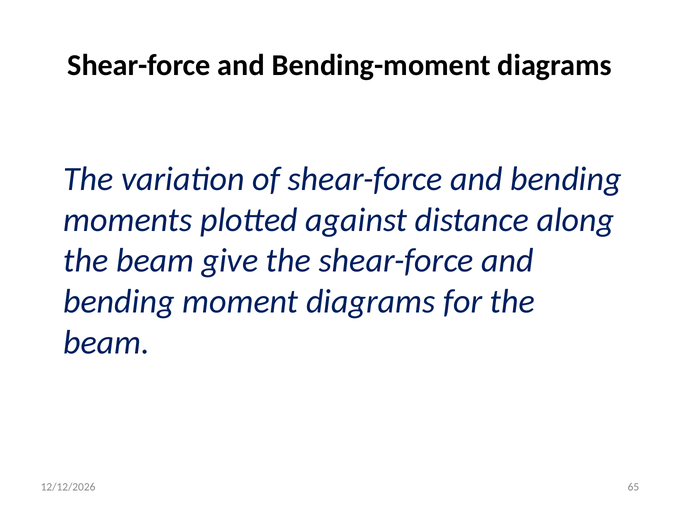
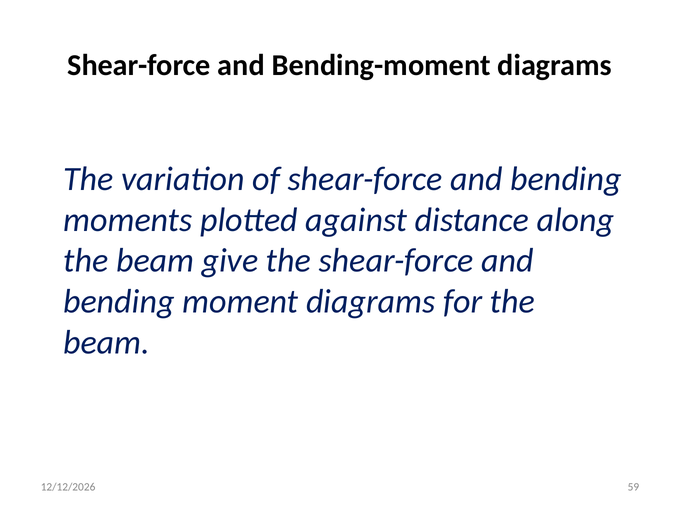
65: 65 -> 59
